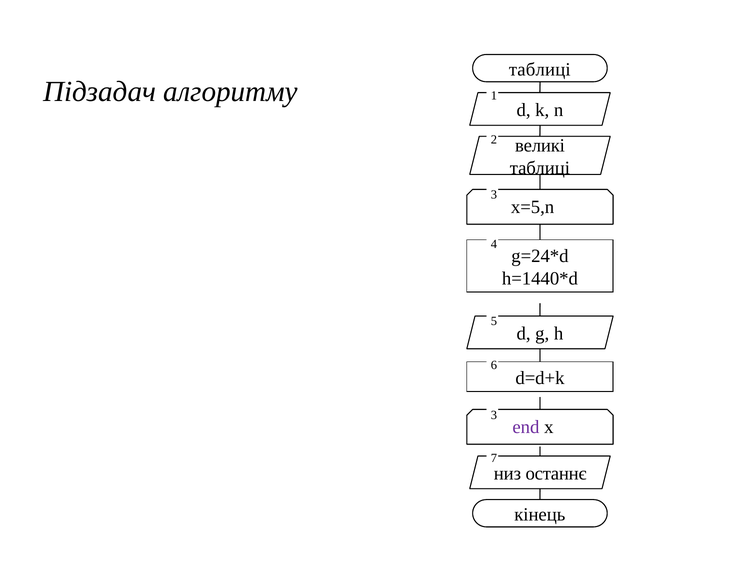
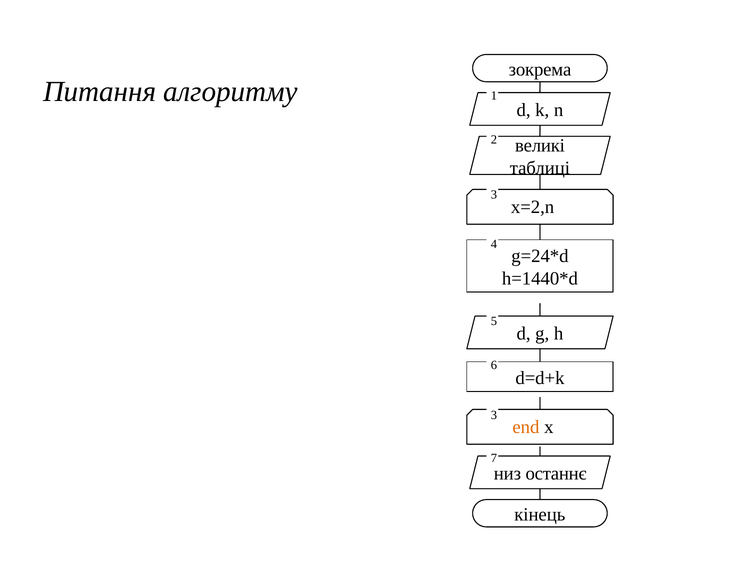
таблиці at (540, 69): таблиці -> зокрема
Підзадач: Підзадач -> Питання
x=5,n: x=5,n -> x=2,n
end colour: purple -> orange
